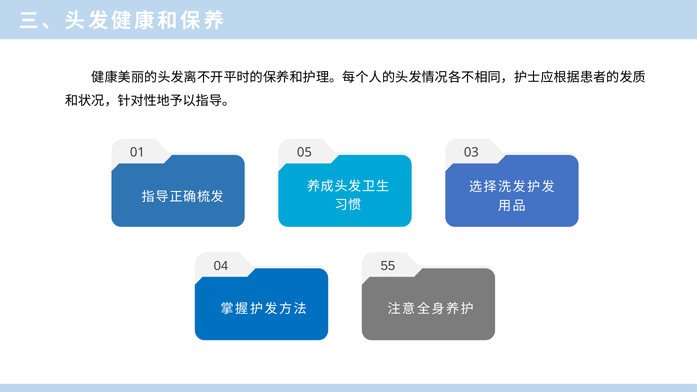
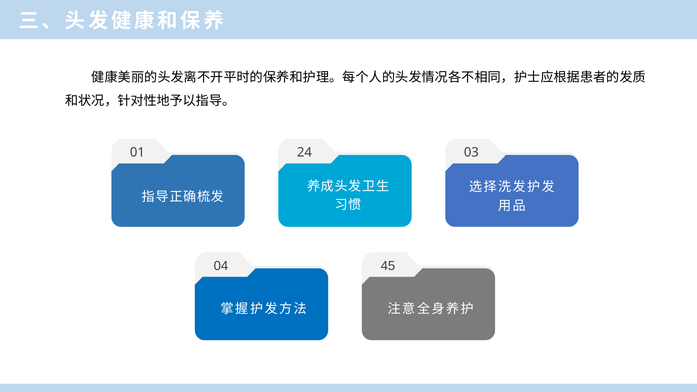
05: 05 -> 24
55: 55 -> 45
